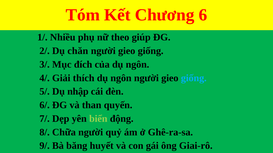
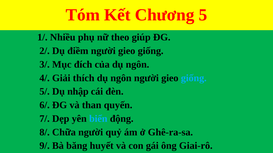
6: 6 -> 5
chăn: chăn -> điềm
biển colour: light green -> light blue
